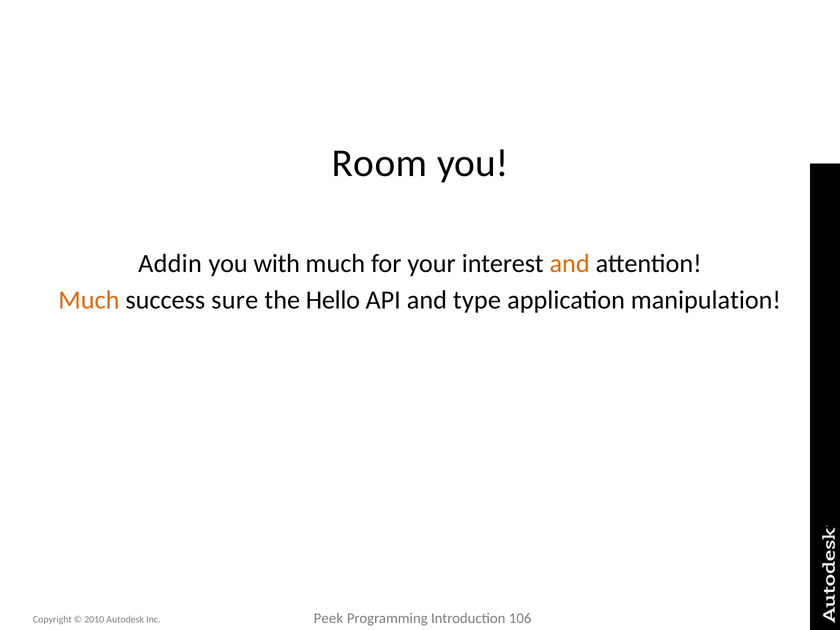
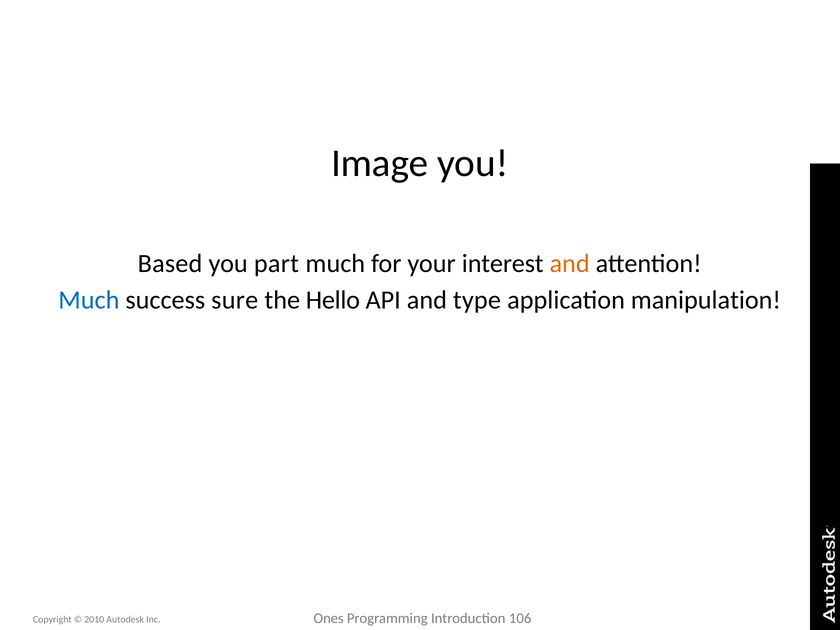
Room: Room -> Image
Addin: Addin -> Based
with: with -> part
Much at (89, 300) colour: orange -> blue
Peek: Peek -> Ones
